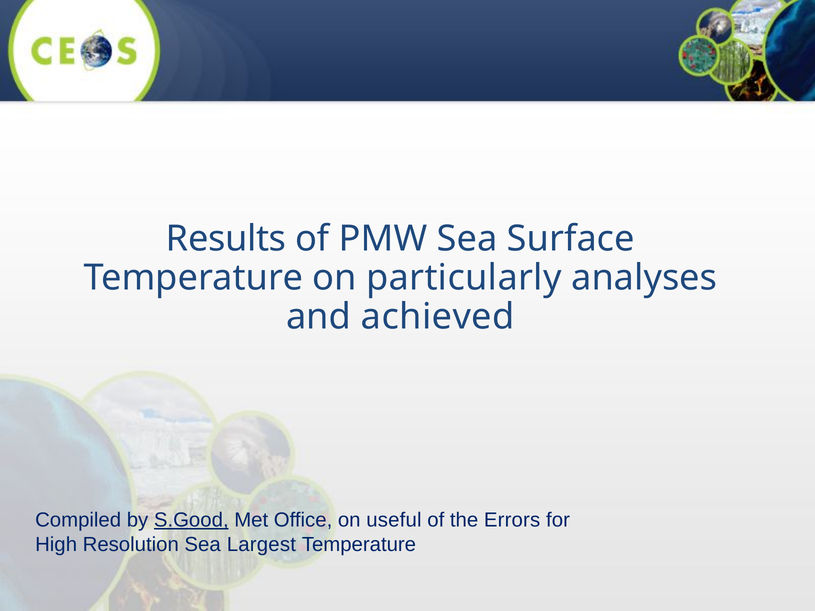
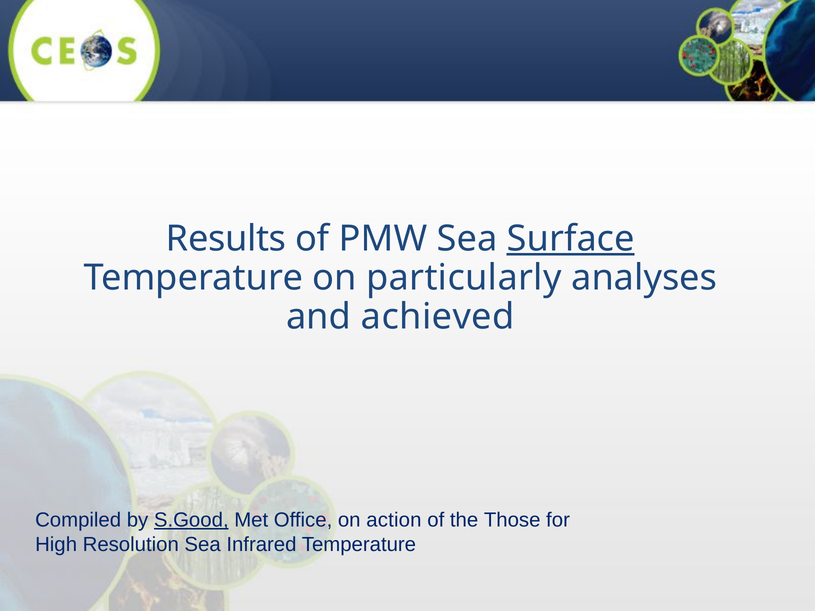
Surface underline: none -> present
useful: useful -> action
Errors: Errors -> Those
Largest: Largest -> Infrared
